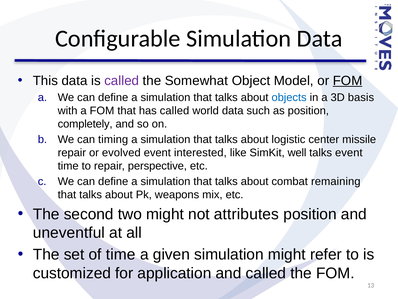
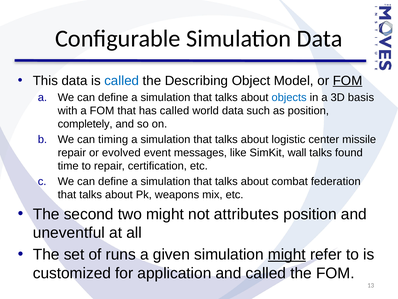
called at (122, 81) colour: purple -> blue
Somewhat: Somewhat -> Describing
interested: interested -> messages
well: well -> wall
talks event: event -> found
perspective: perspective -> certification
remaining: remaining -> federation
of time: time -> runs
might at (287, 254) underline: none -> present
